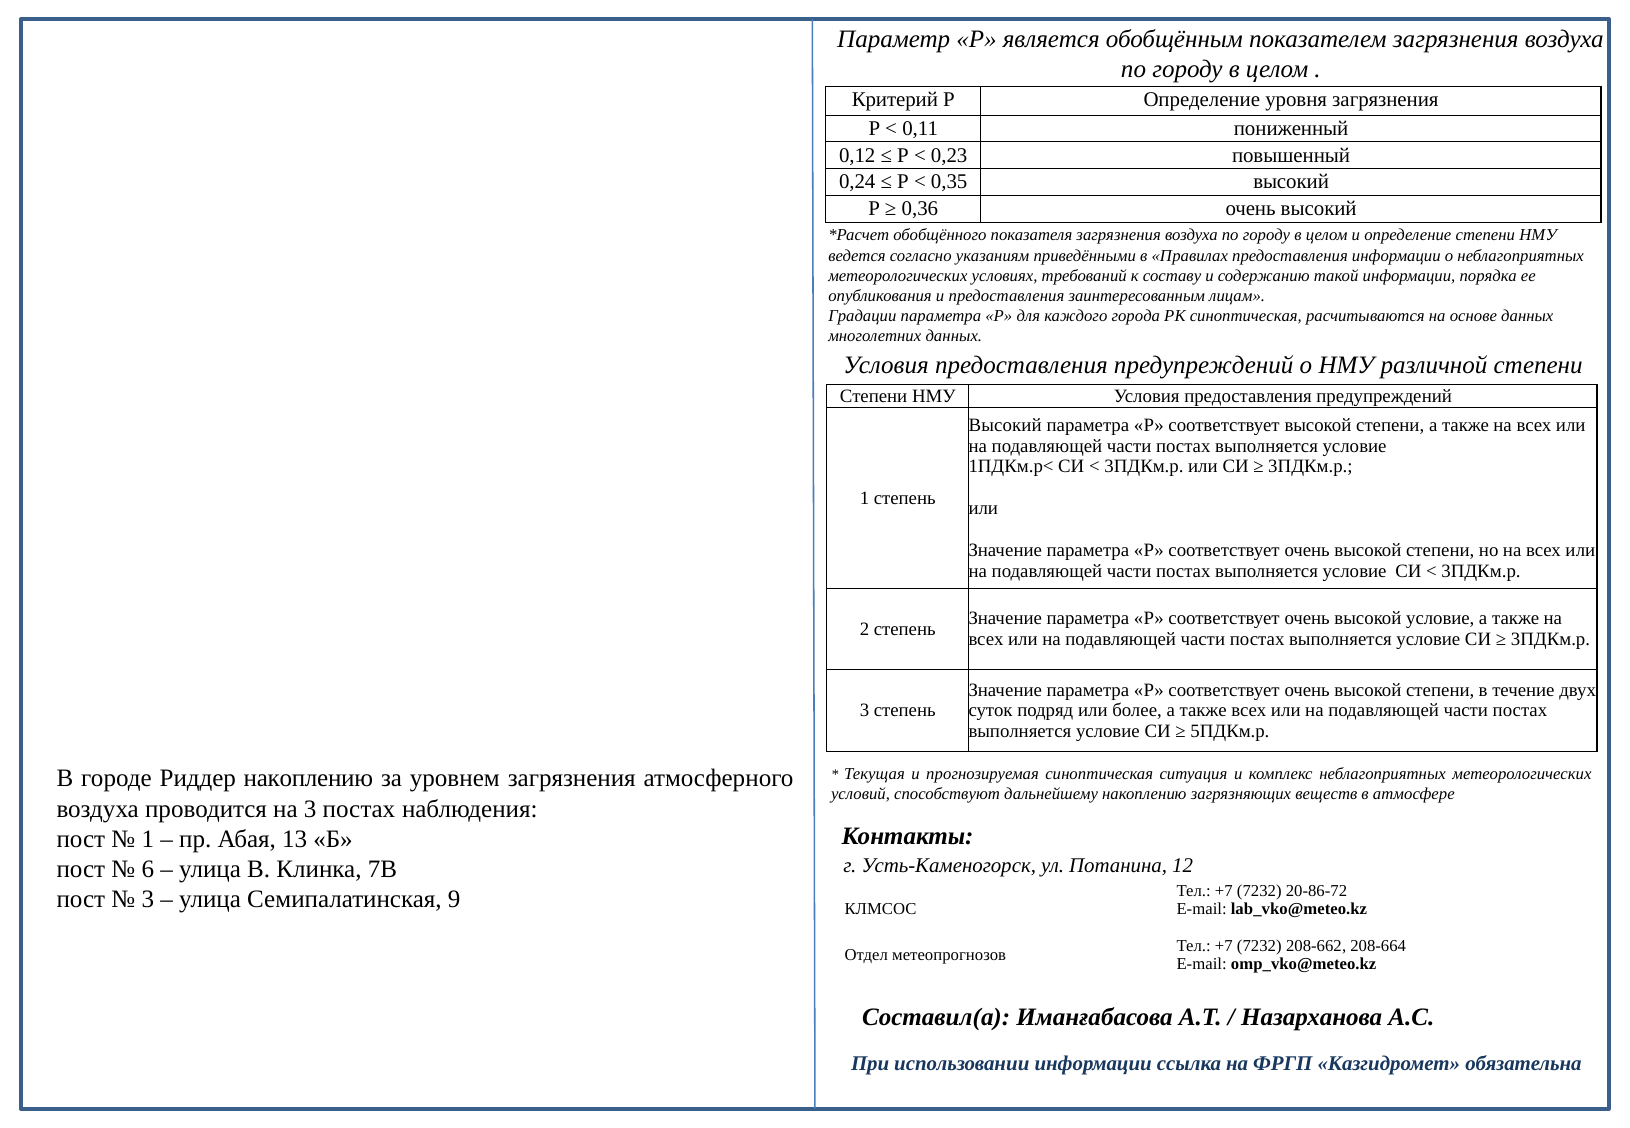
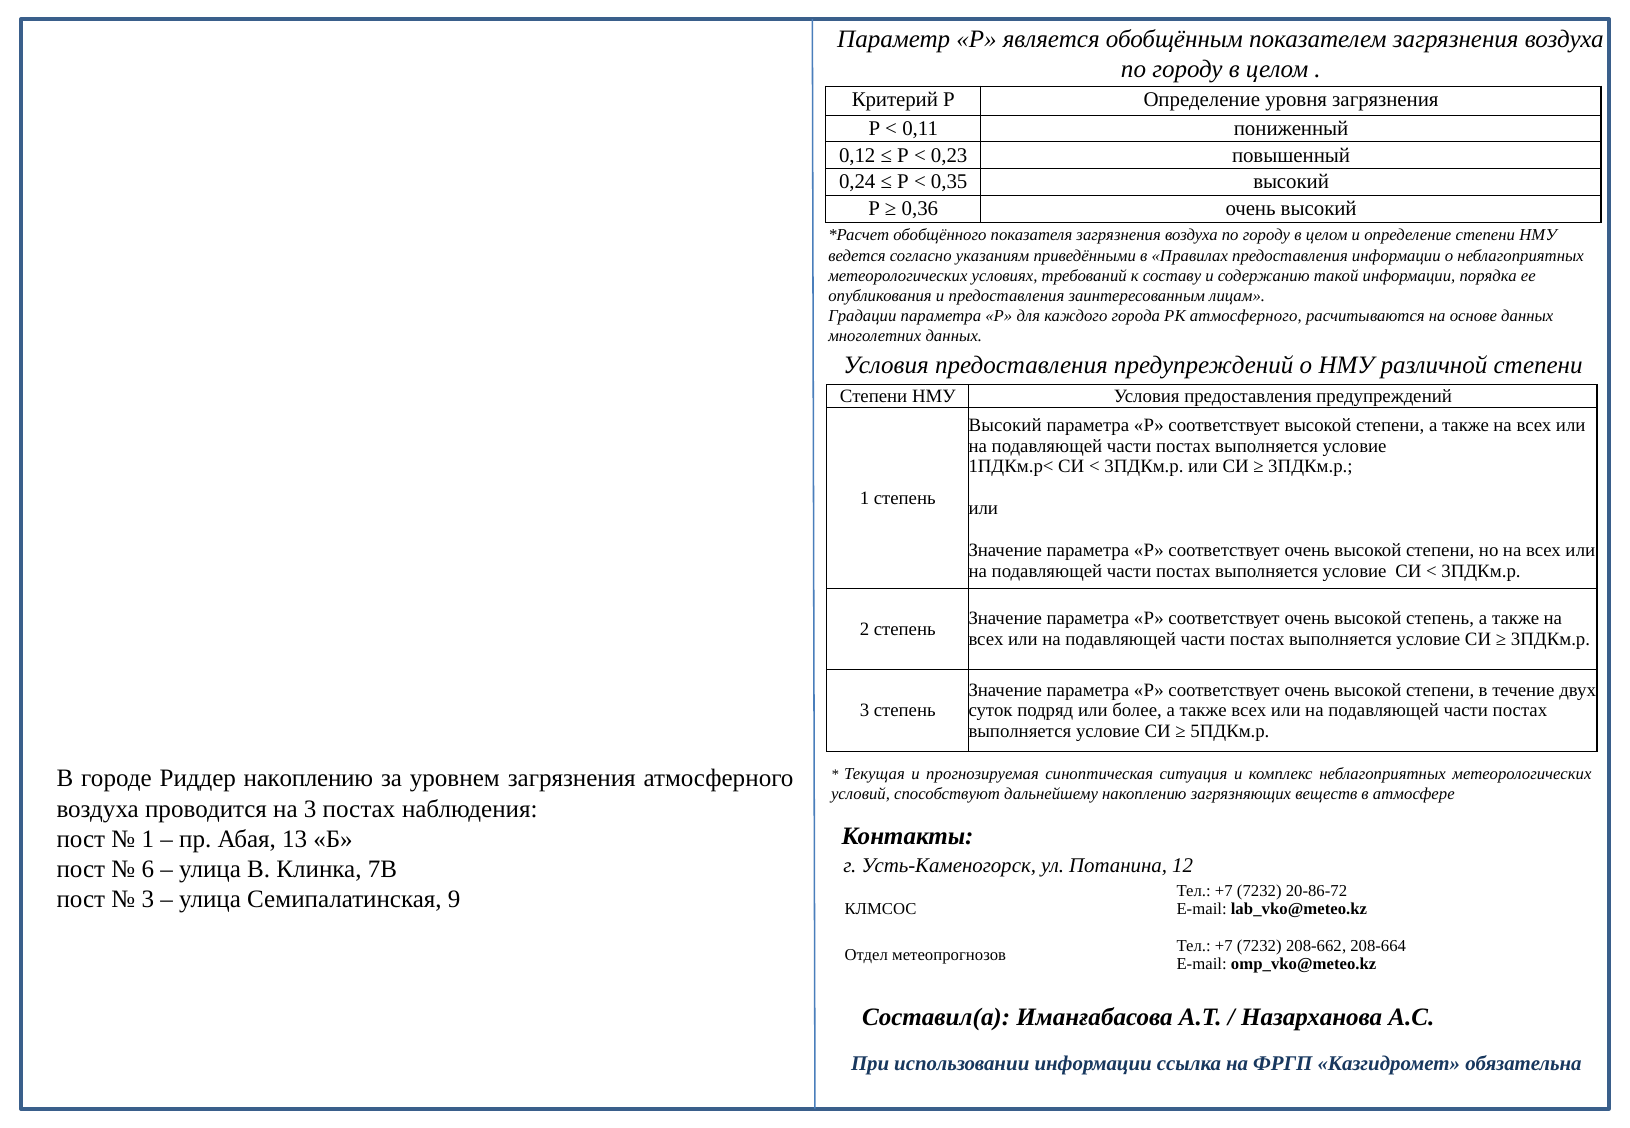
РК синоптическая: синоптическая -> атмосферного
высокой условие: условие -> степень
